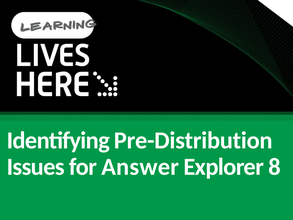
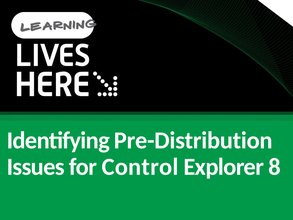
Answer: Answer -> Control
